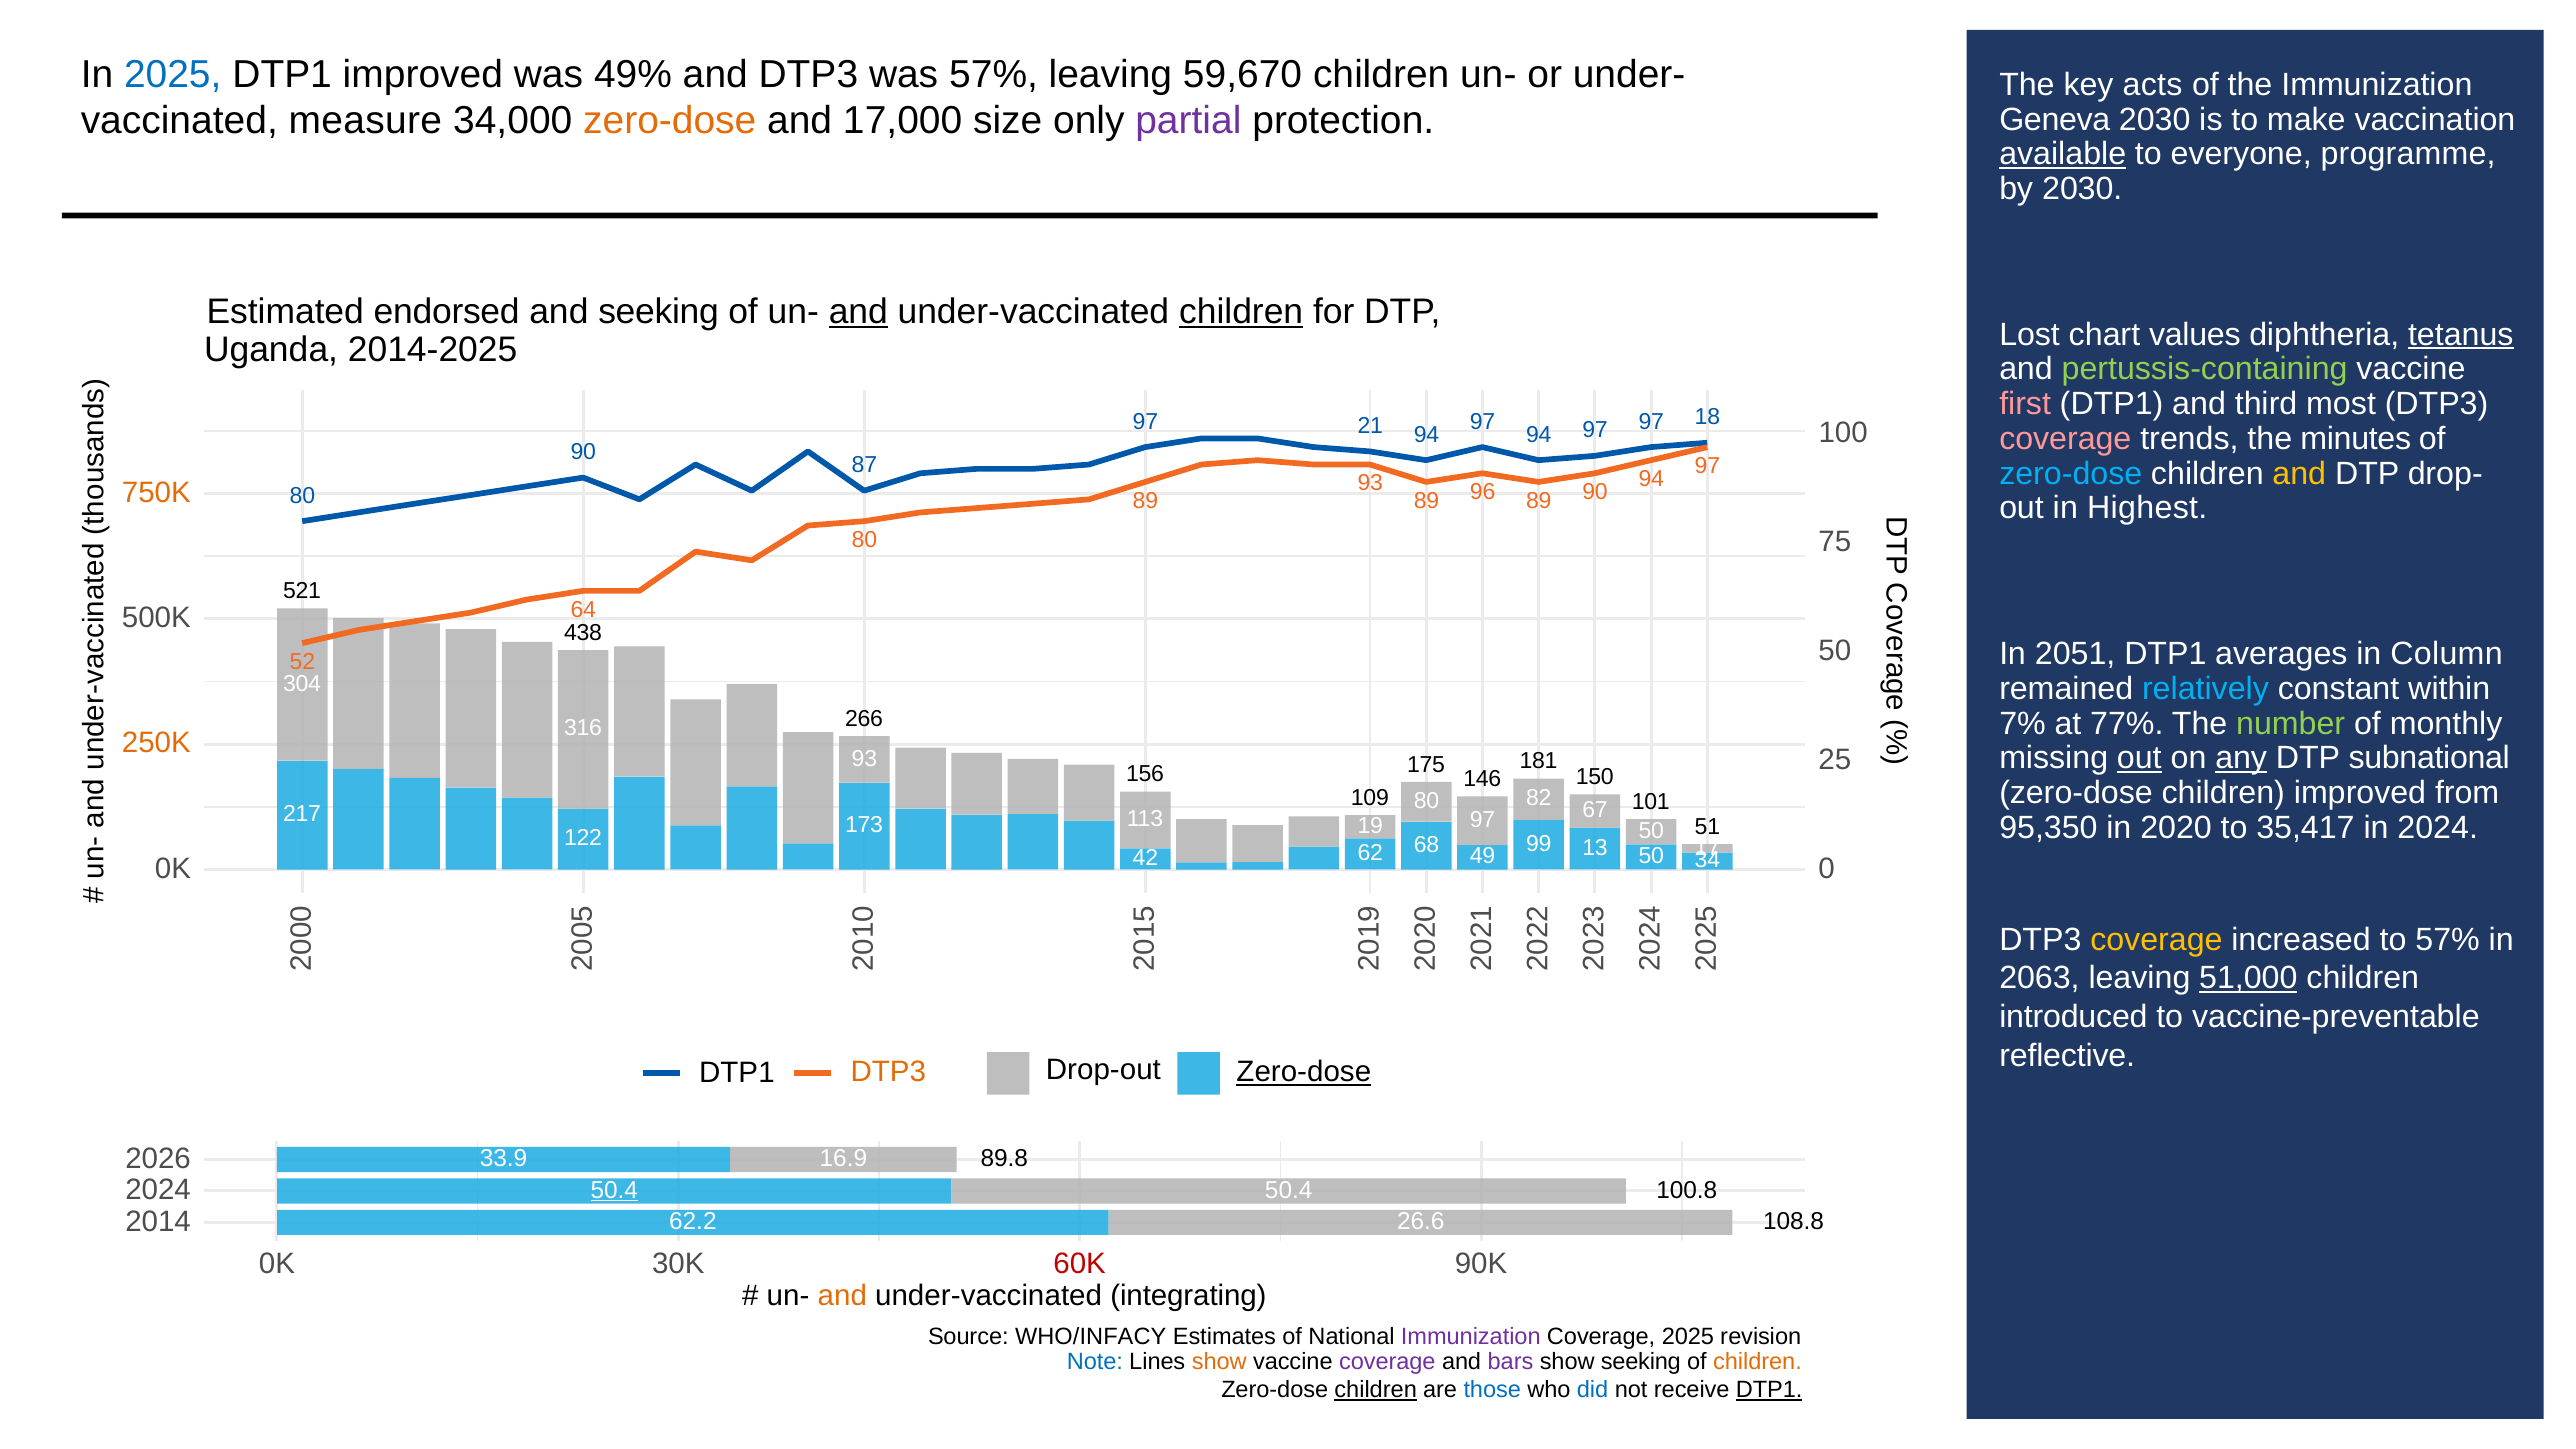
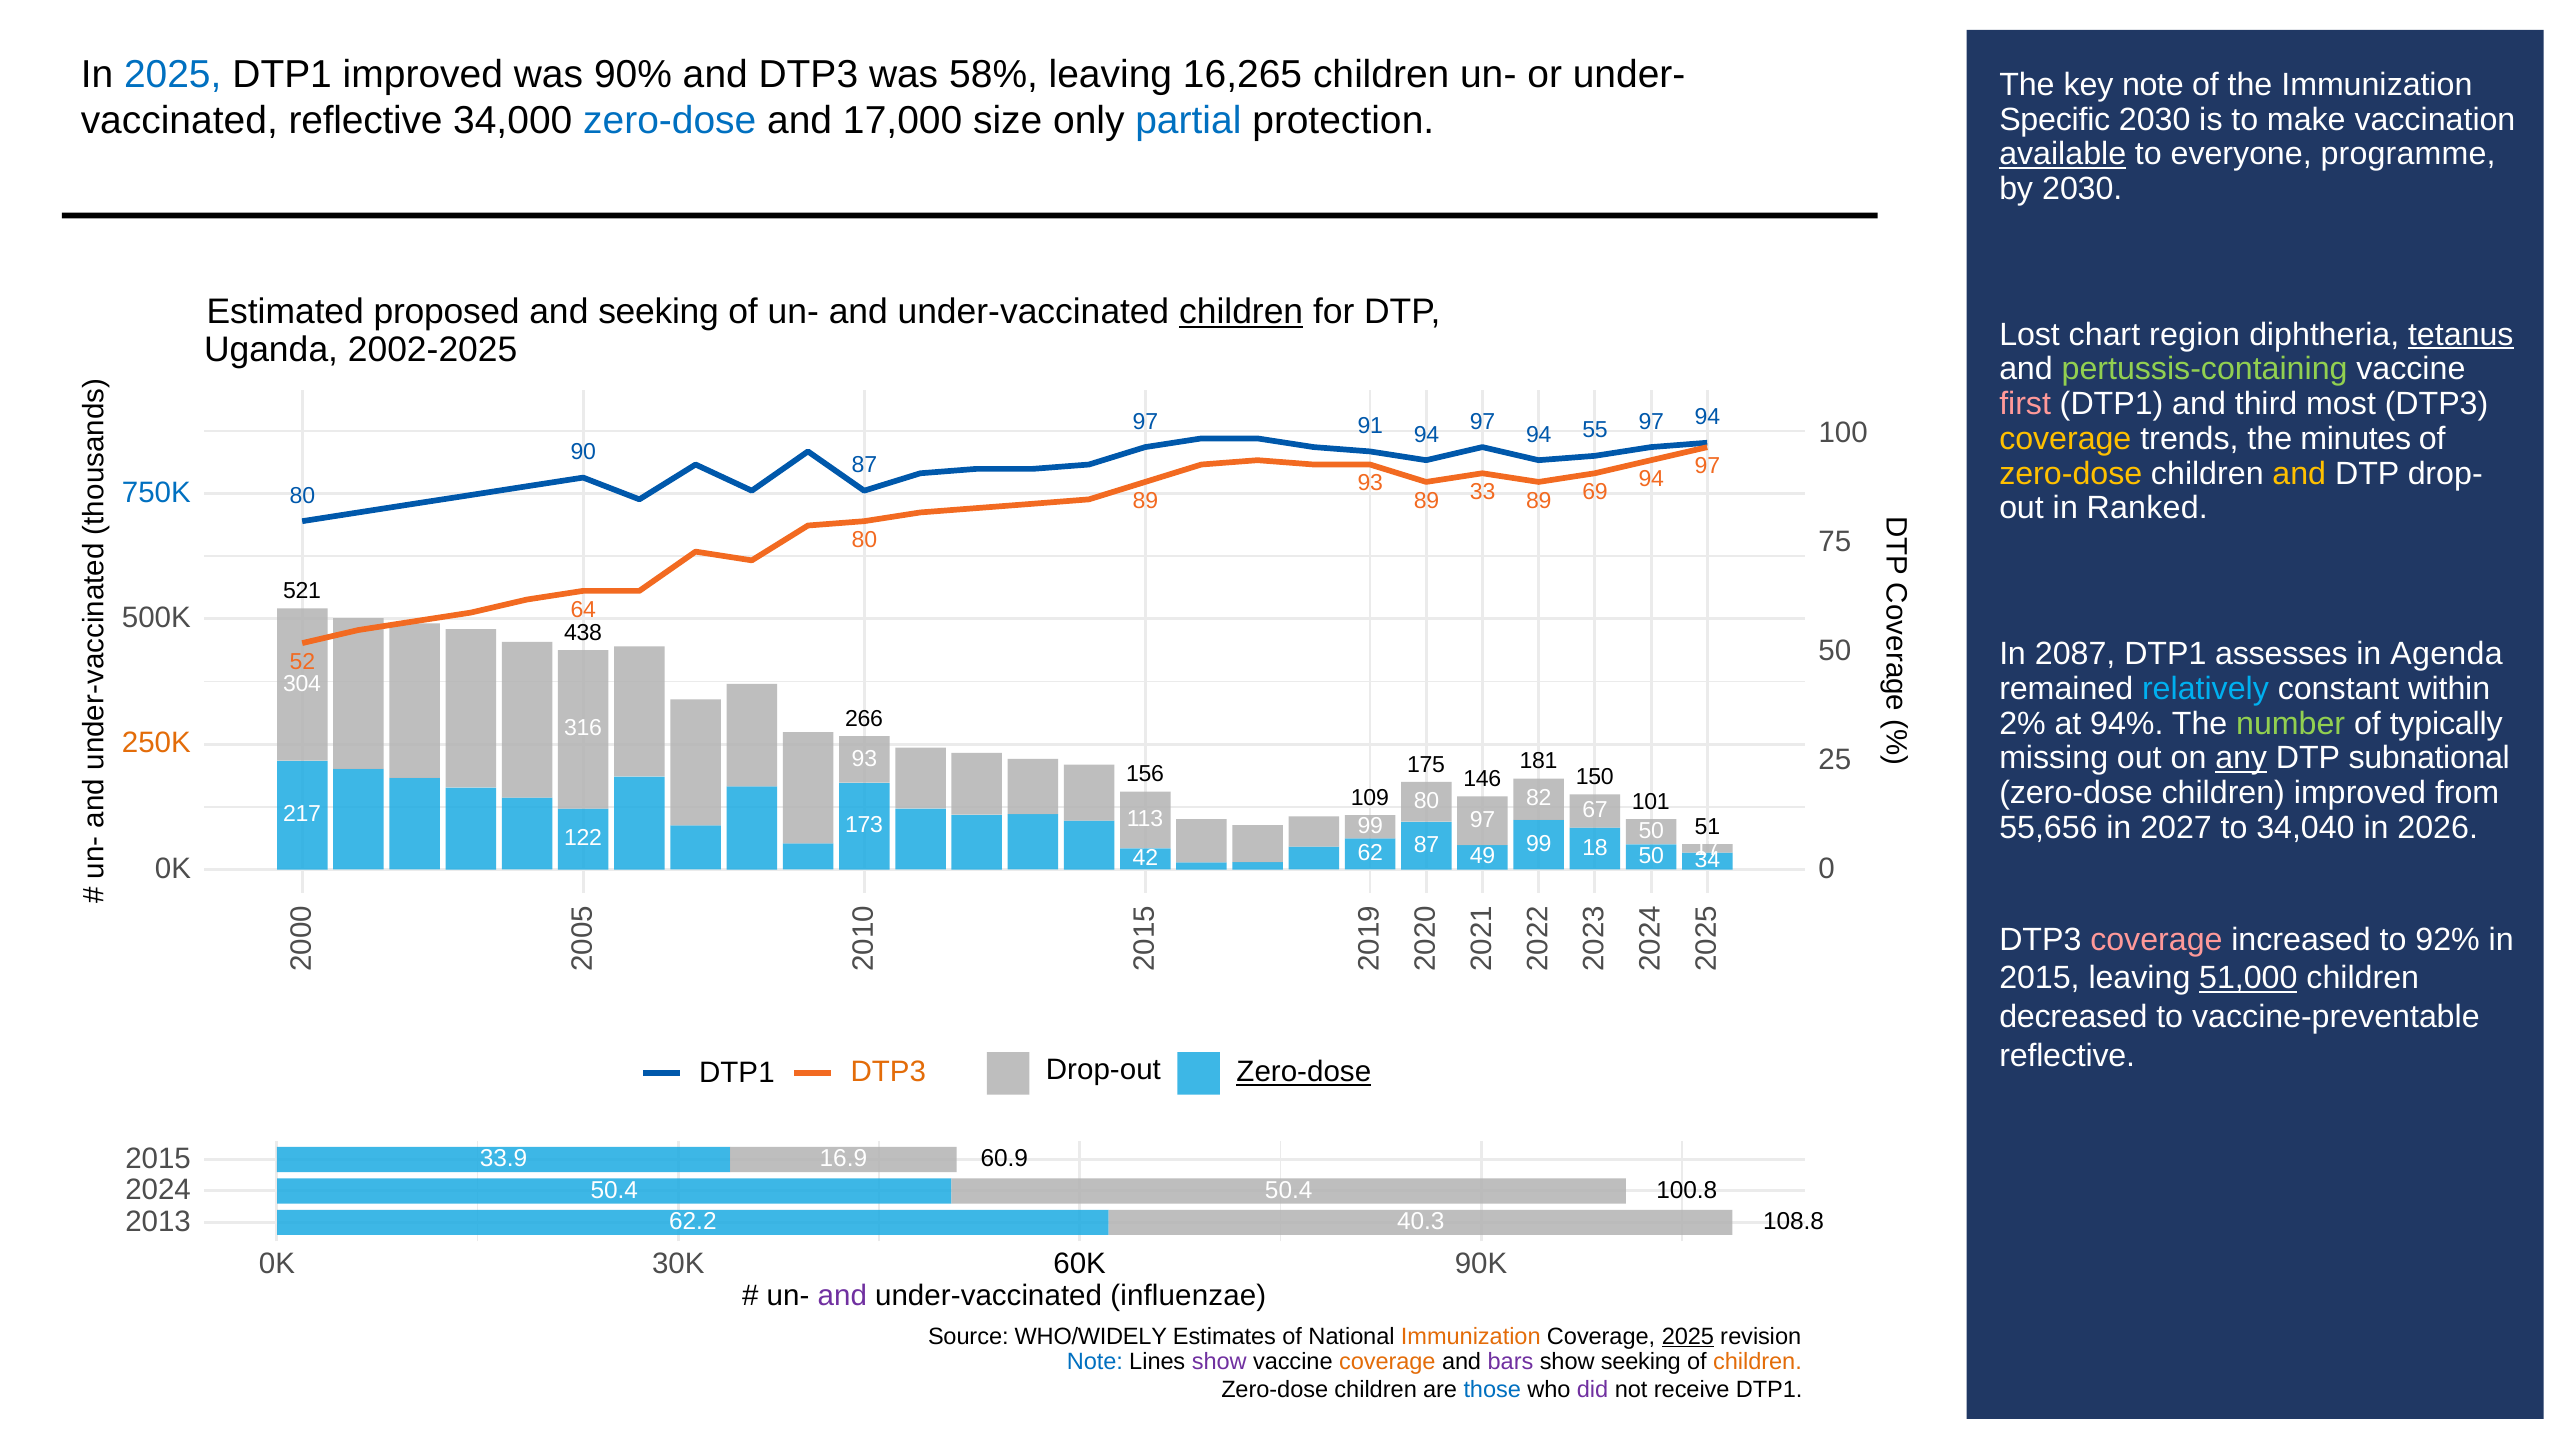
49%: 49% -> 90%
was 57%: 57% -> 58%
59,670: 59,670 -> 16,265
key acts: acts -> note
measure at (365, 121): measure -> reflective
zero-dose at (670, 121) colour: orange -> blue
partial colour: purple -> blue
Geneva: Geneva -> Specific
endorsed: endorsed -> proposed
and at (858, 311) underline: present -> none
values: values -> region
2014-2025: 2014-2025 -> 2002-2025
21: 21 -> 91
coverage at (2065, 439) colour: pink -> yellow
97 at (1595, 430): 97 -> 55
18 at (1707, 417): 18 -> 94
zero-dose at (2071, 474) colour: light blue -> yellow
750K colour: orange -> blue
96: 96 -> 33
89 90: 90 -> 69
Highest: Highest -> Ranked
2051: 2051 -> 2087
averages: averages -> assesses
Column: Column -> Agenda
7%: 7% -> 2%
77%: 77% -> 94%
monthly: monthly -> typically
out at (2139, 758) underline: present -> none
113 19: 19 -> 99
95,350: 95,350 -> 55,656
2020: 2020 -> 2027
35,417: 35,417 -> 34,040
in 2024: 2024 -> 2026
13: 13 -> 18
62 68: 68 -> 87
coverage at (2156, 940) colour: yellow -> pink
to 57%: 57% -> 92%
2063 at (2039, 978): 2063 -> 2015
introduced: introduced -> decreased
2026 at (158, 1158): 2026 -> 2015
89.8: 89.8 -> 60.9
50.4 at (614, 1190) underline: present -> none
2014: 2014 -> 2013
26.6: 26.6 -> 40.3
60K colour: red -> black
and at (842, 1295) colour: orange -> purple
integrating: integrating -> influenzae
WHO/INFACY: WHO/INFACY -> WHO/WIDELY
Immunization at (1471, 1336) colour: purple -> orange
2025 at (1688, 1336) underline: none -> present
show at (1219, 1362) colour: orange -> purple
coverage at (1387, 1362) colour: purple -> orange
children at (1376, 1390) underline: present -> none
did colour: blue -> purple
DTP1 at (1769, 1390) underline: present -> none
